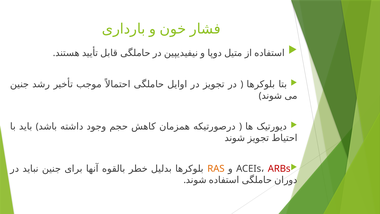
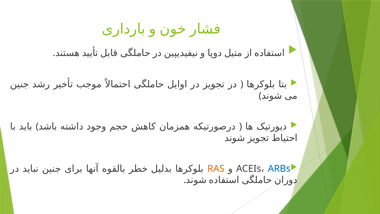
ARBs colour: red -> blue
